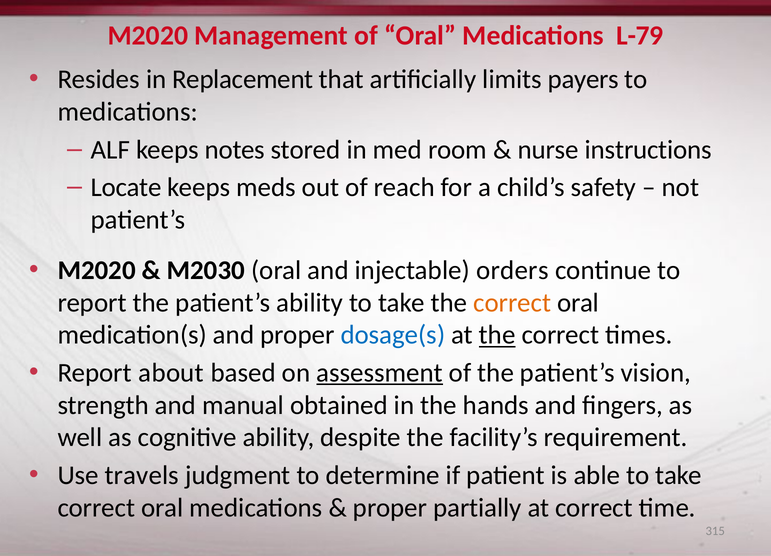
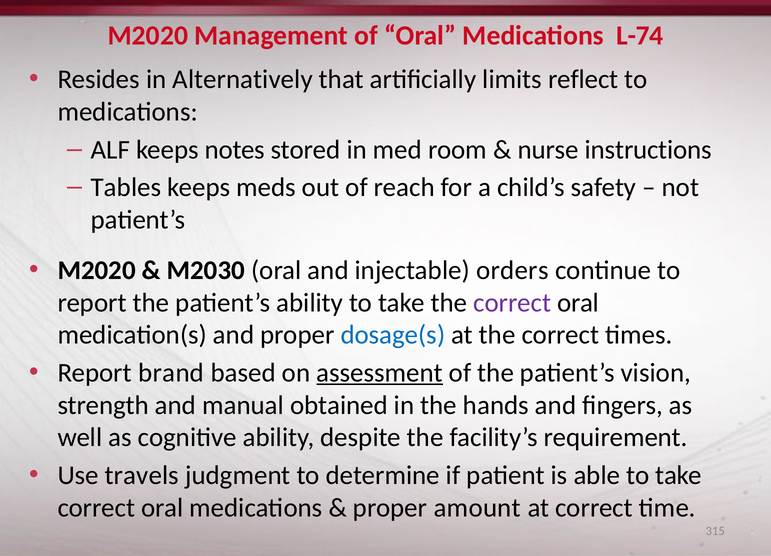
L-79: L-79 -> L-74
Replacement: Replacement -> Alternatively
payers: payers -> reflect
Locate: Locate -> Tables
correct at (512, 302) colour: orange -> purple
the at (497, 335) underline: present -> none
about: about -> brand
partially: partially -> amount
